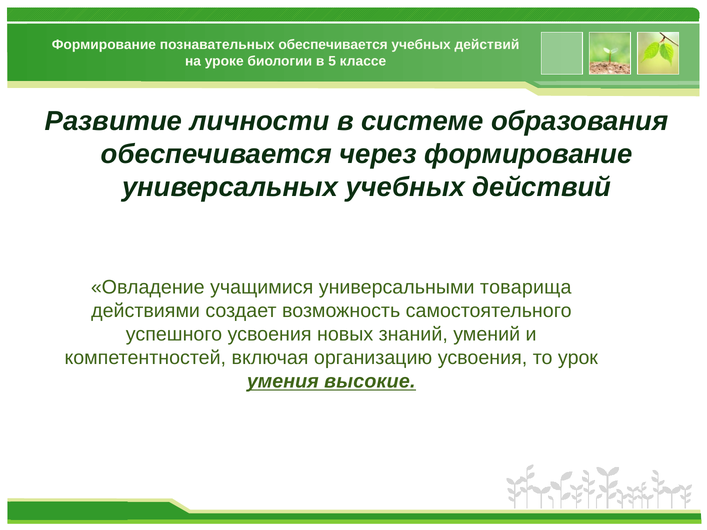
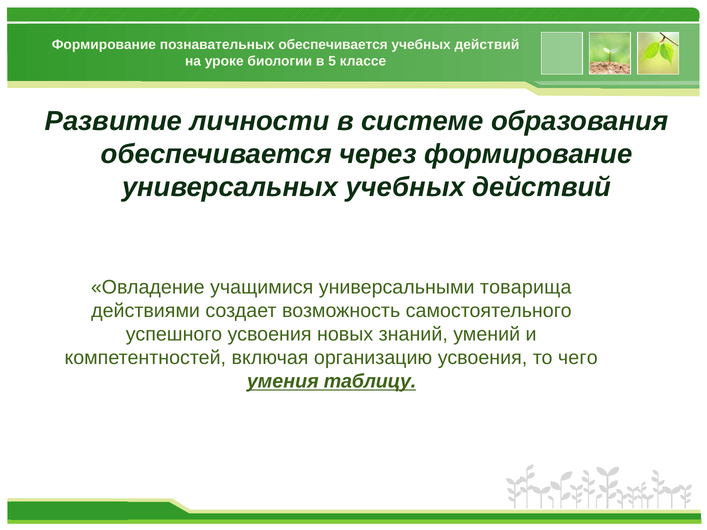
урок: урок -> чего
высокие: высокие -> таблицу
